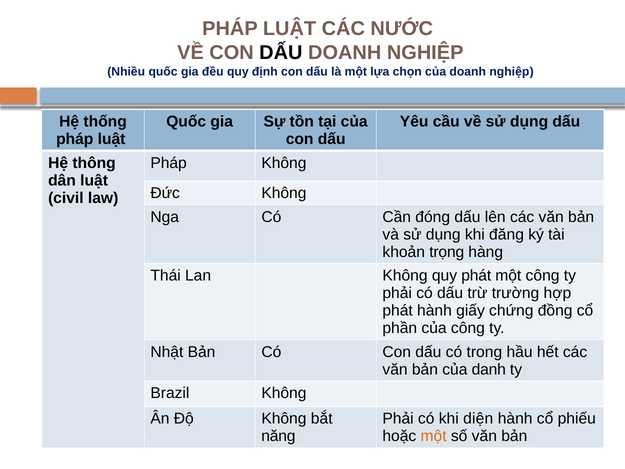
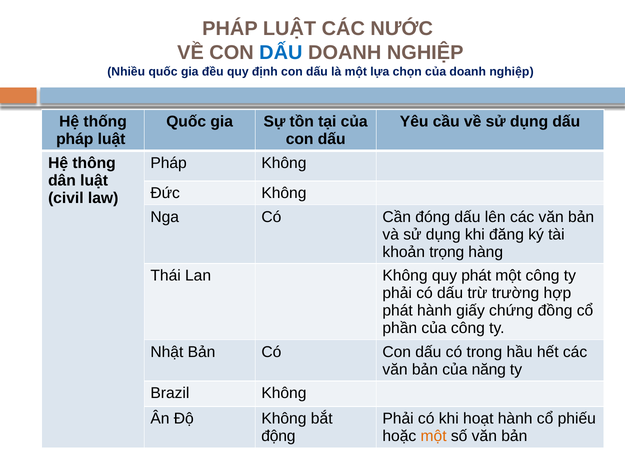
DẤU at (281, 53) colour: black -> blue
danh: danh -> năng
diện: diện -> hoạt
năng: năng -> động
